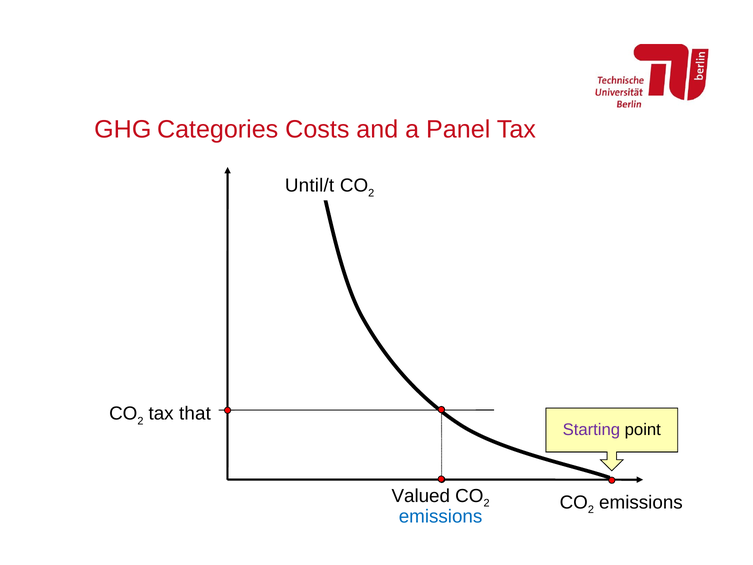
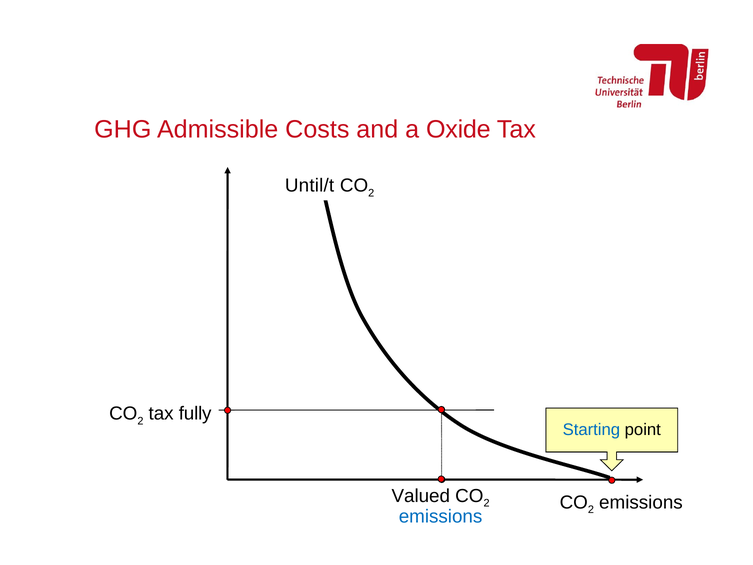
Categories: Categories -> Admissible
Panel: Panel -> Oxide
that: that -> fully
Starting colour: purple -> blue
